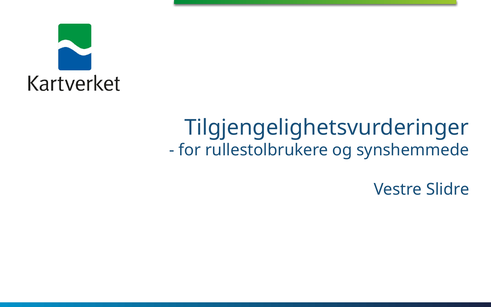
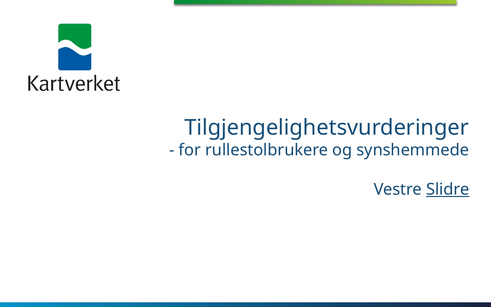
Slidre underline: none -> present
